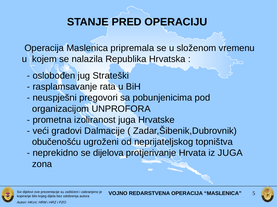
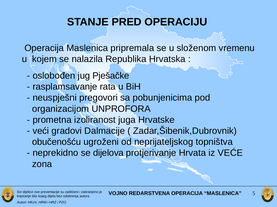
Strateški: Strateški -> Pješačke
iz JUGA: JUGA -> VEĆE
